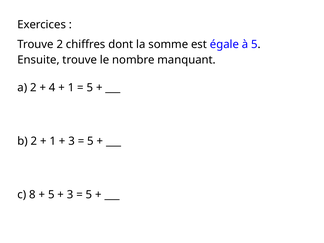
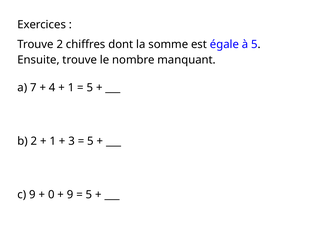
a 2: 2 -> 7
c 8: 8 -> 9
5 at (51, 195): 5 -> 0
3 at (70, 195): 3 -> 9
